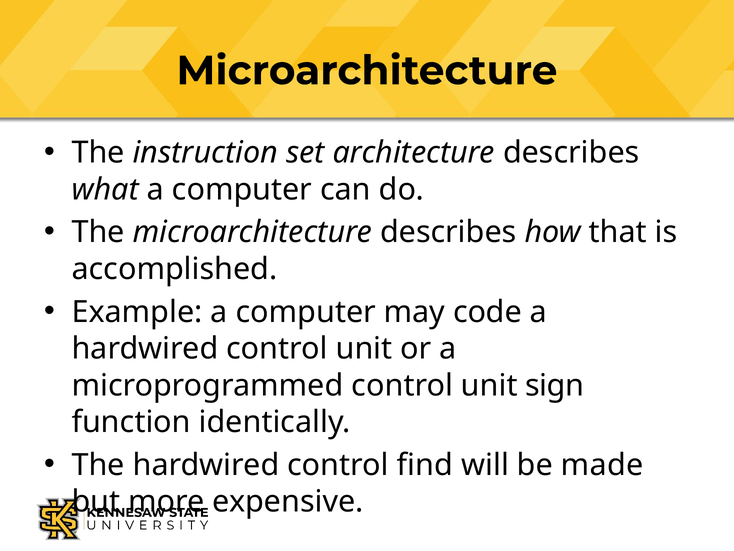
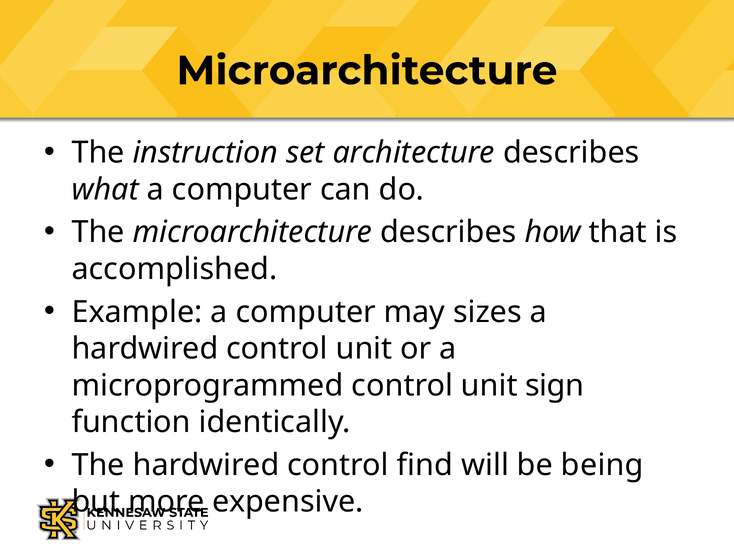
code: code -> sizes
made: made -> being
